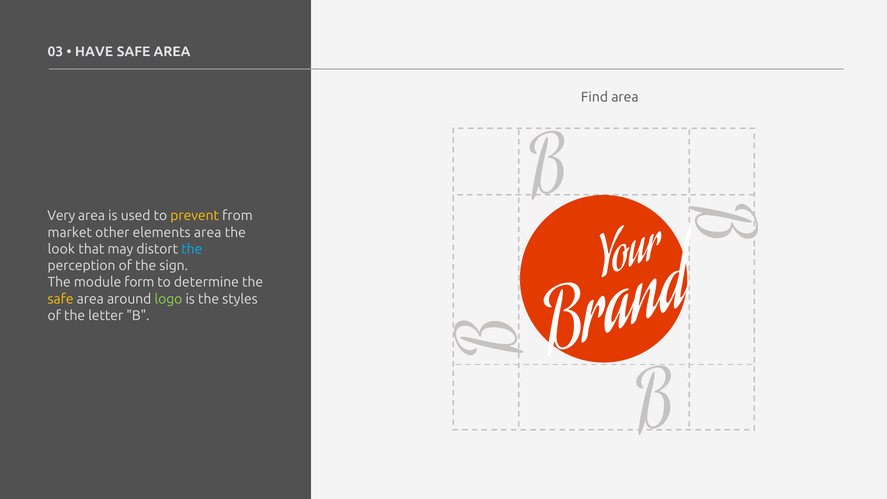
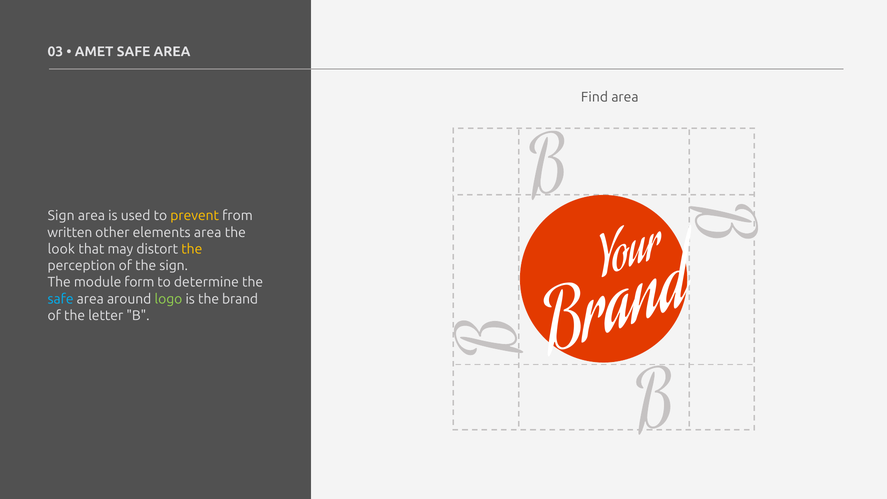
HAVE: HAVE -> AMET
Very at (61, 216): Very -> Sign
market: market -> written
the at (192, 249) colour: light blue -> yellow
safe at (61, 299) colour: yellow -> light blue
styles: styles -> brand
